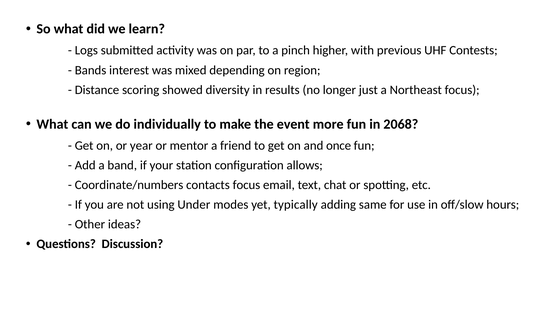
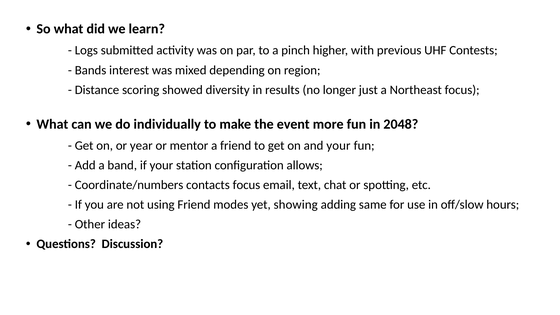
2068: 2068 -> 2048
and once: once -> your
using Under: Under -> Friend
typically: typically -> showing
